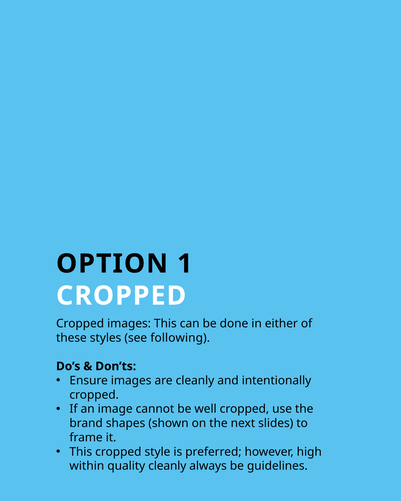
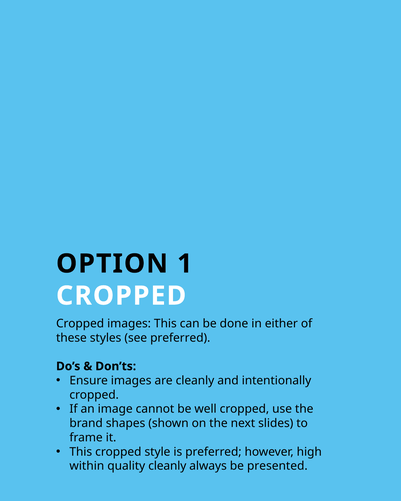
see following: following -> preferred
guidelines: guidelines -> presented
